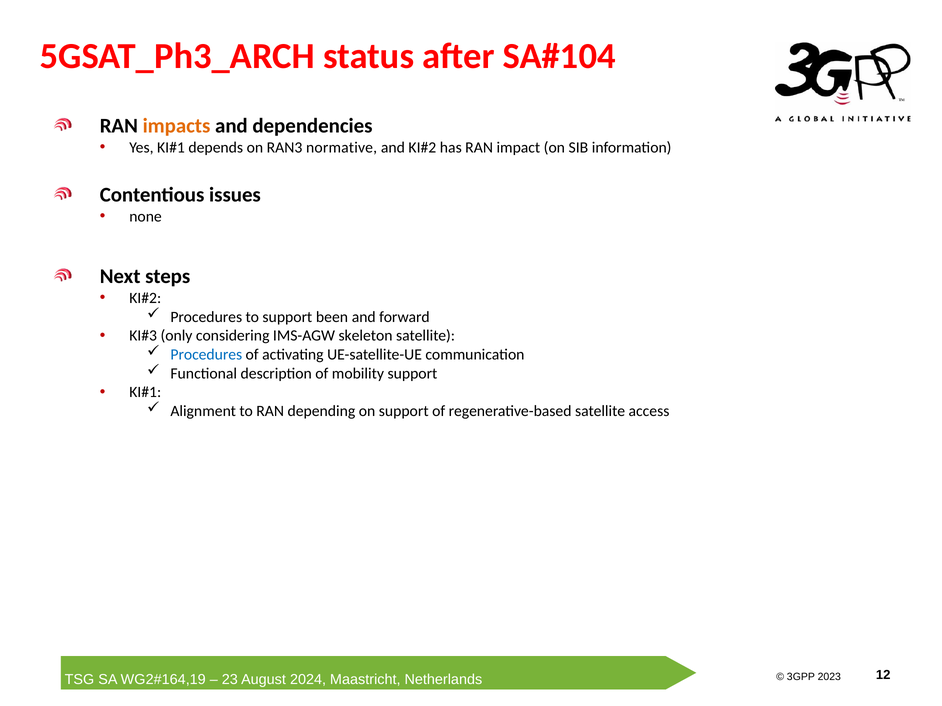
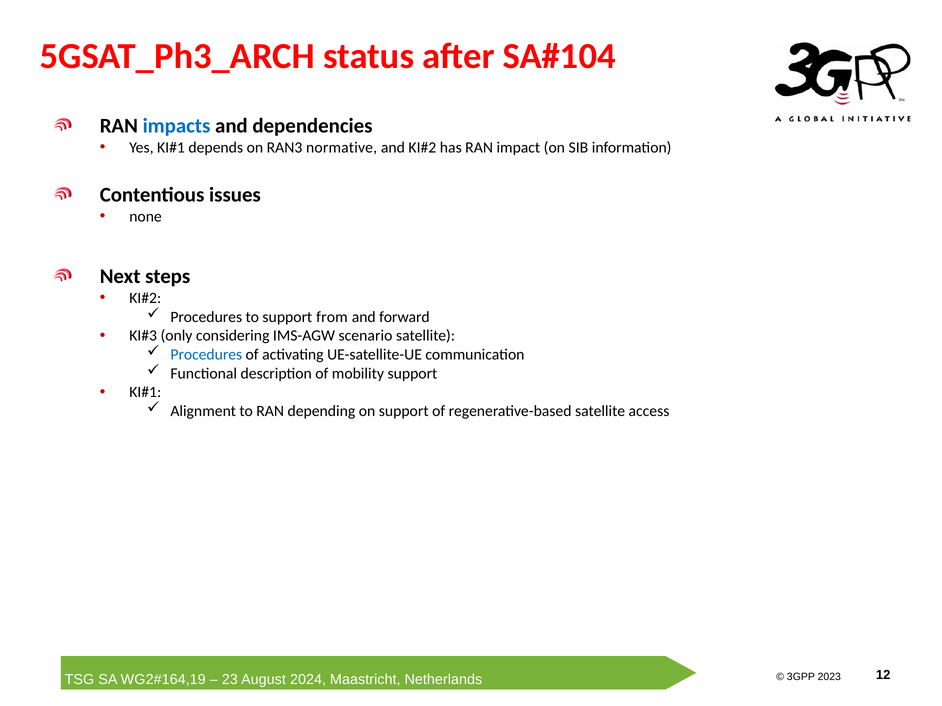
impacts colour: orange -> blue
been: been -> from
skeleton: skeleton -> scenario
